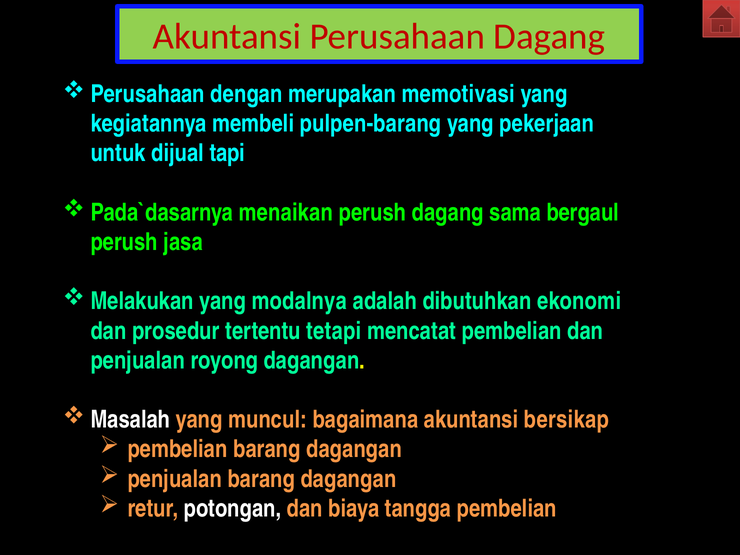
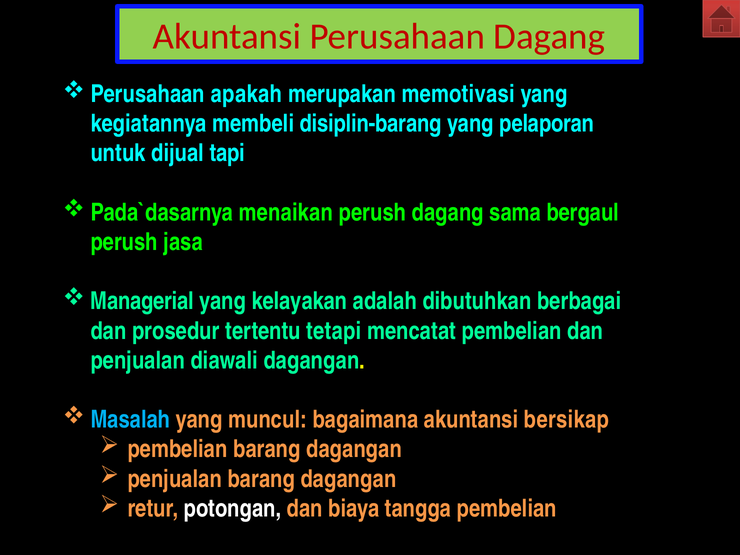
dengan: dengan -> apakah
pulpen-barang: pulpen-barang -> disiplin-barang
pekerjaan: pekerjaan -> pelaporan
Melakukan: Melakukan -> Managerial
modalnya: modalnya -> kelayakan
ekonomi: ekonomi -> berbagai
royong: royong -> diawali
Masalah colour: white -> light blue
